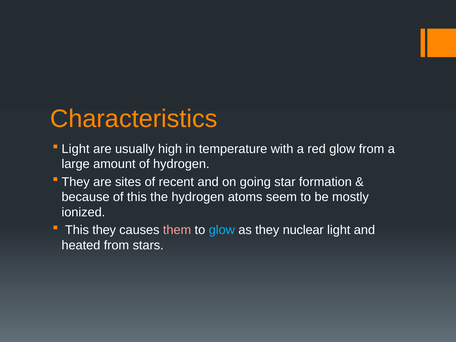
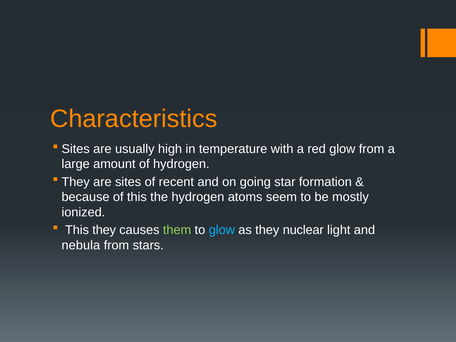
Light at (76, 149): Light -> Sites
them colour: pink -> light green
heated: heated -> nebula
